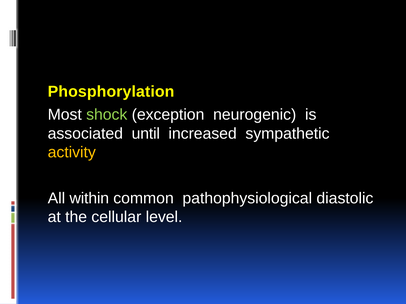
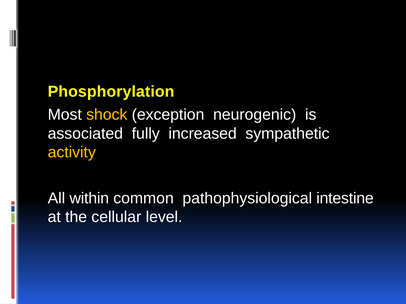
shock colour: light green -> yellow
until: until -> fully
diastolic: diastolic -> intestine
